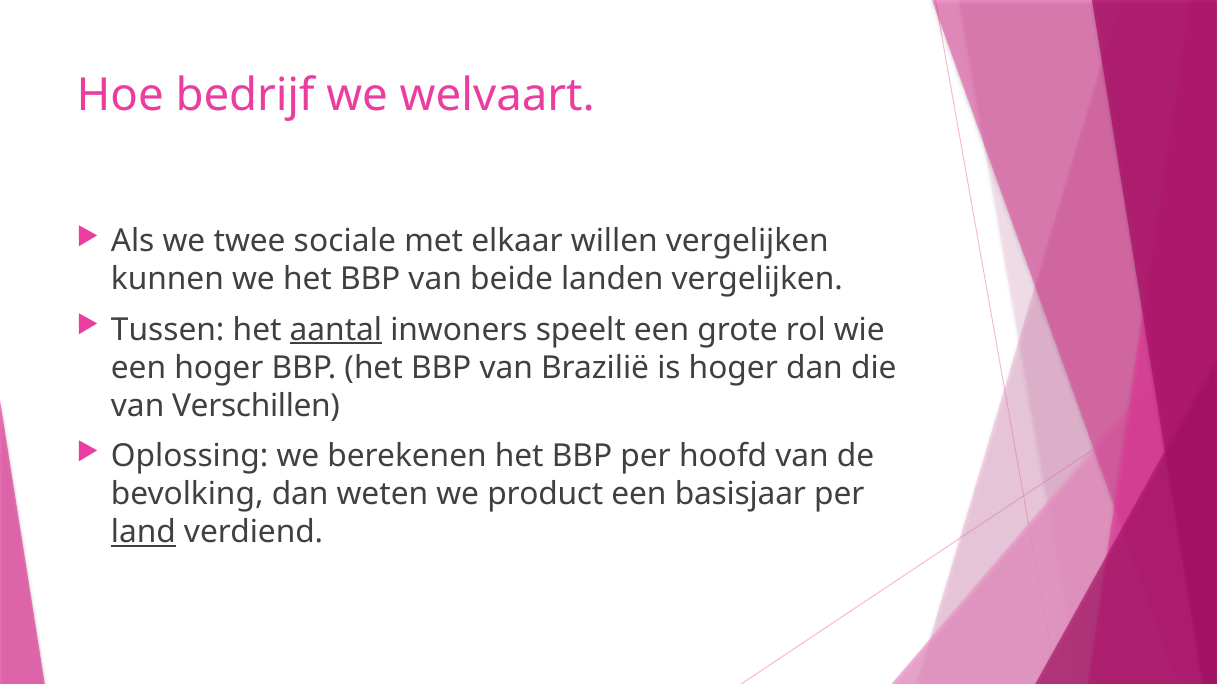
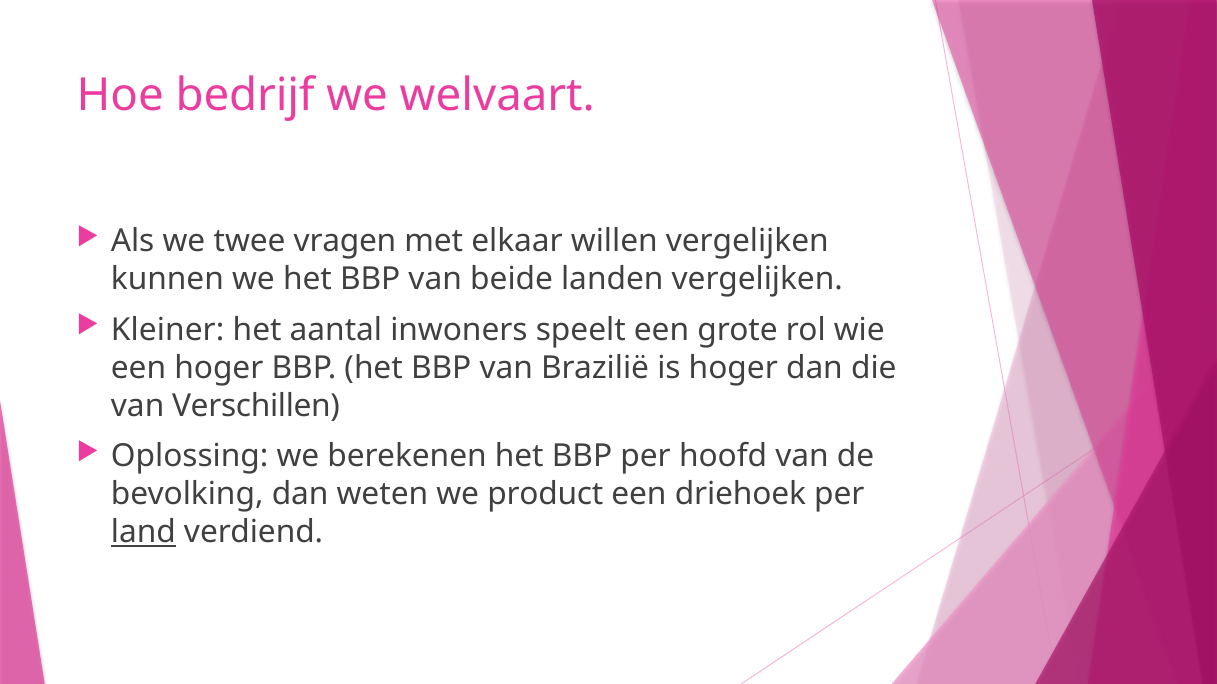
sociale: sociale -> vragen
Tussen: Tussen -> Kleiner
aantal underline: present -> none
basisjaar: basisjaar -> driehoek
